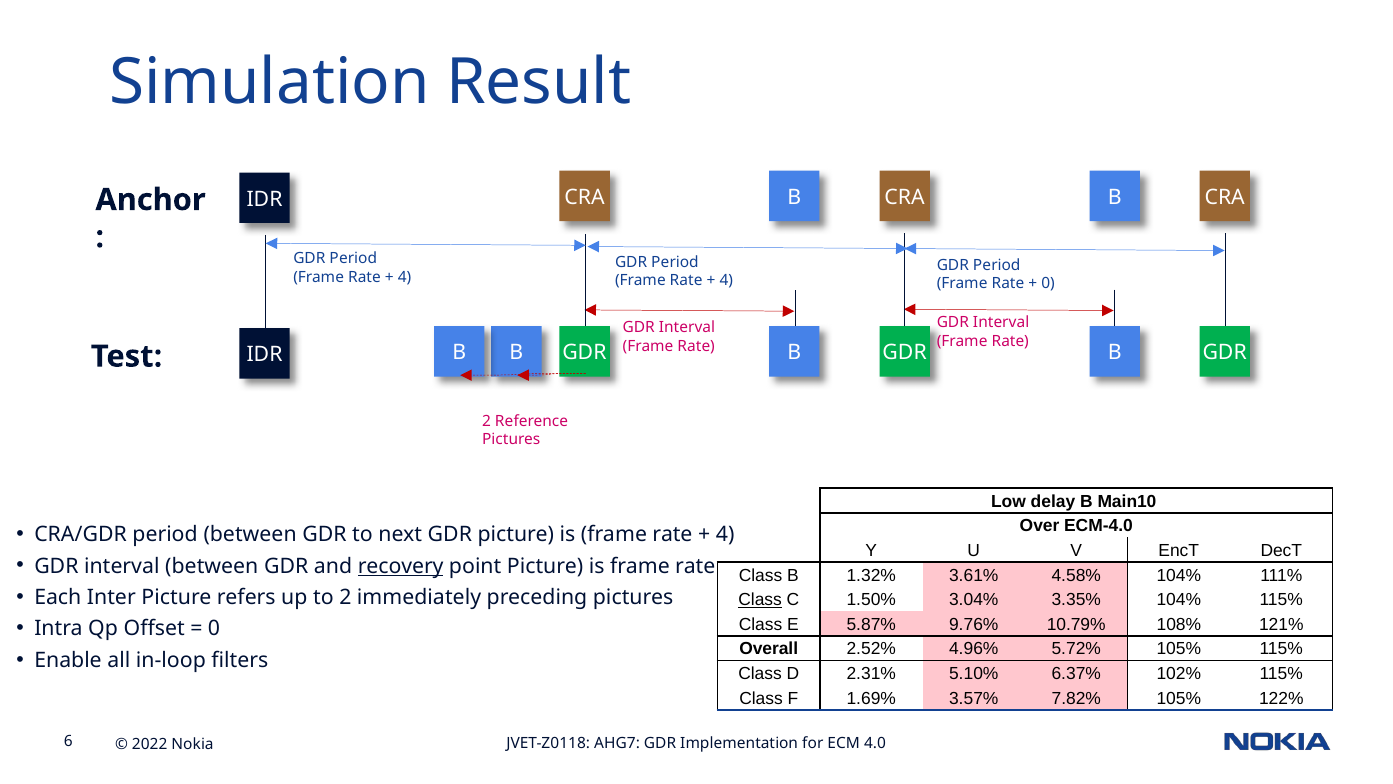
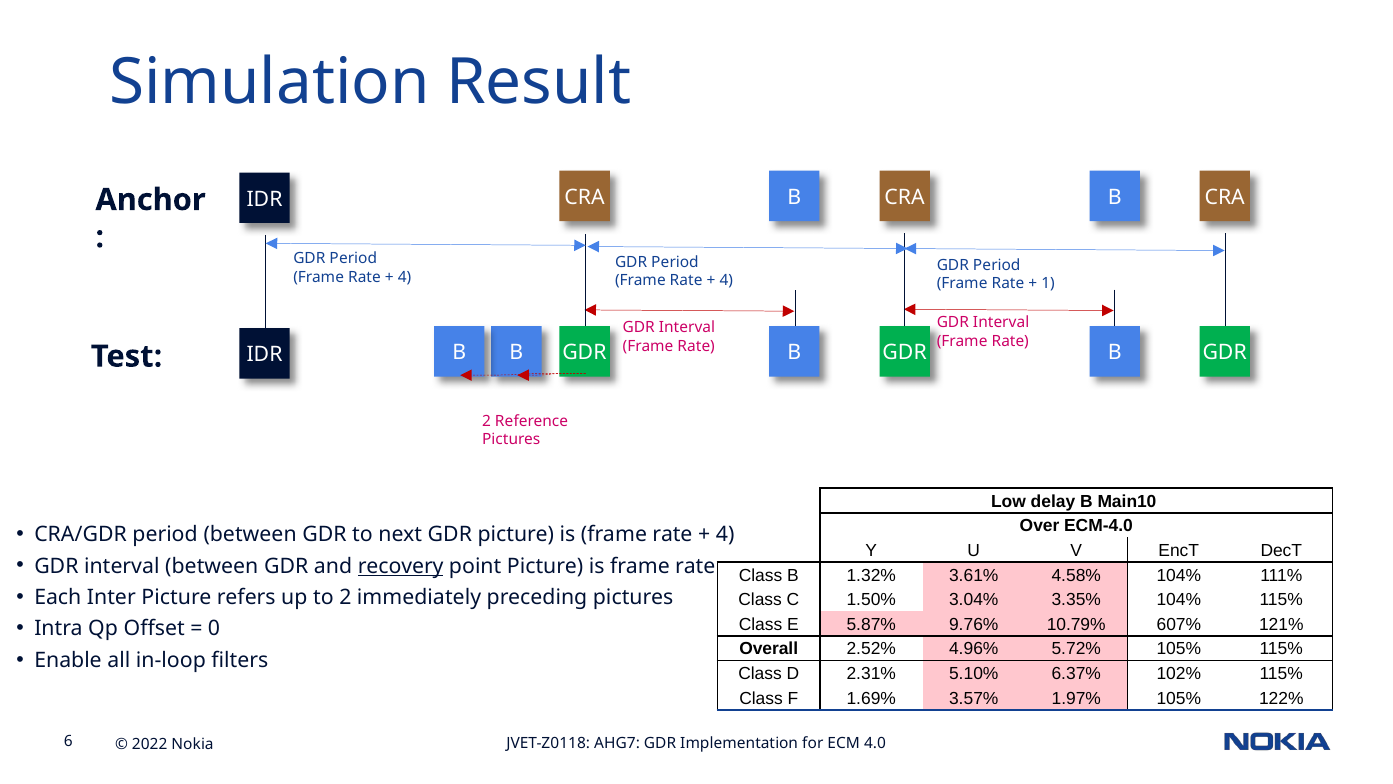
0 at (1048, 284): 0 -> 1
Class at (760, 600) underline: present -> none
108%: 108% -> 607%
7.82%: 7.82% -> 1.97%
